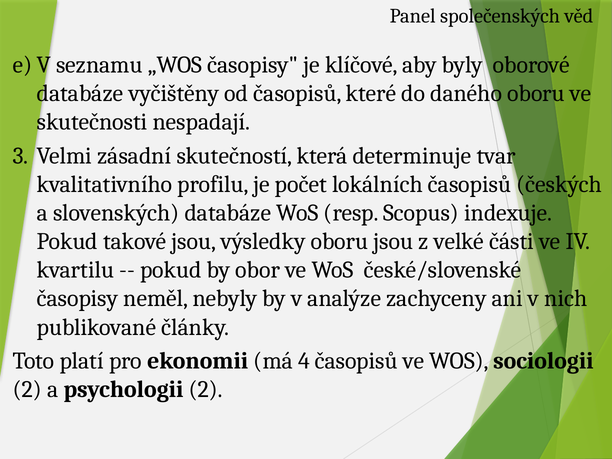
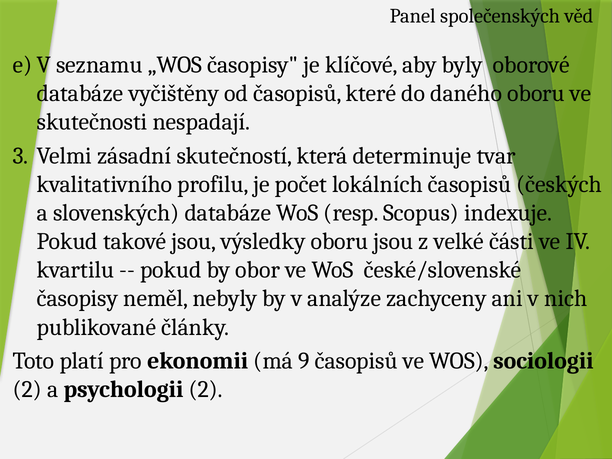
4: 4 -> 9
